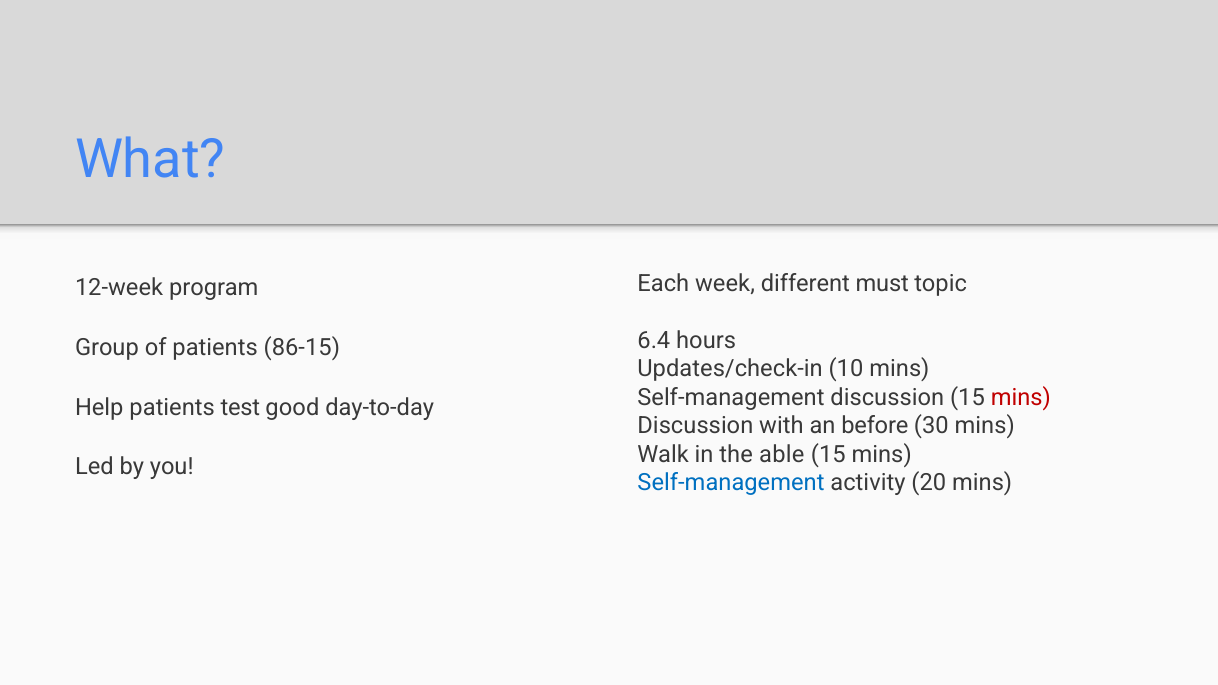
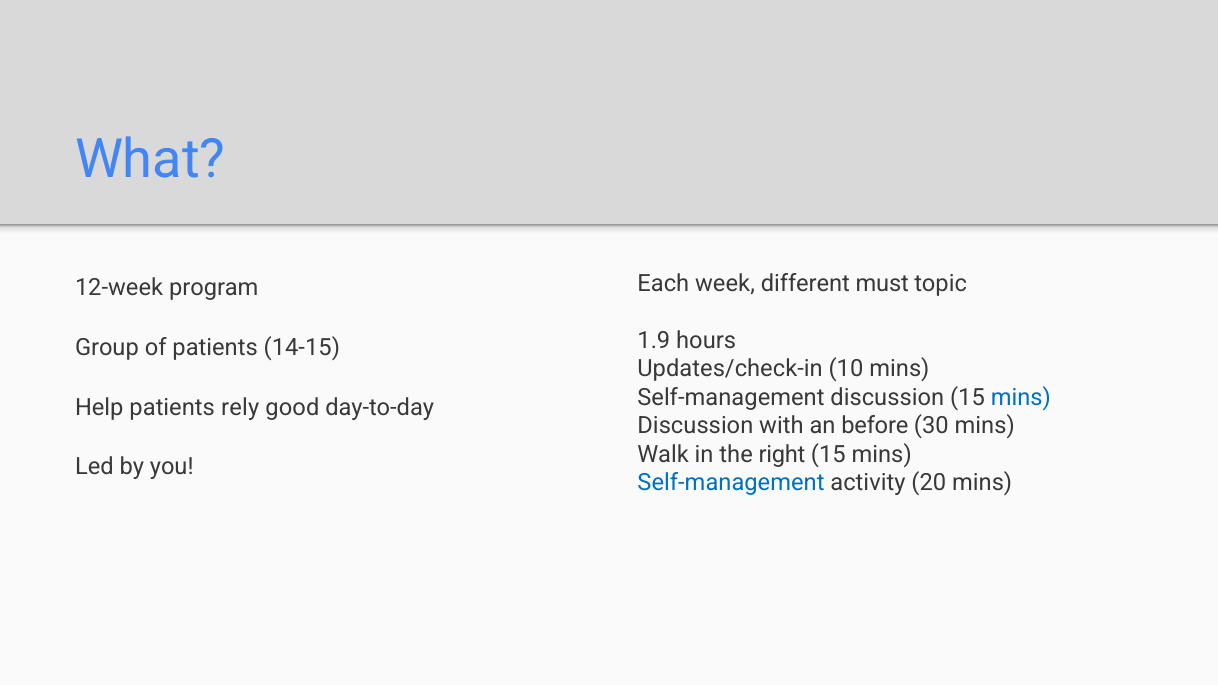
6.4: 6.4 -> 1.9
86-15: 86-15 -> 14-15
mins at (1021, 397) colour: red -> blue
test: test -> rely
able: able -> right
